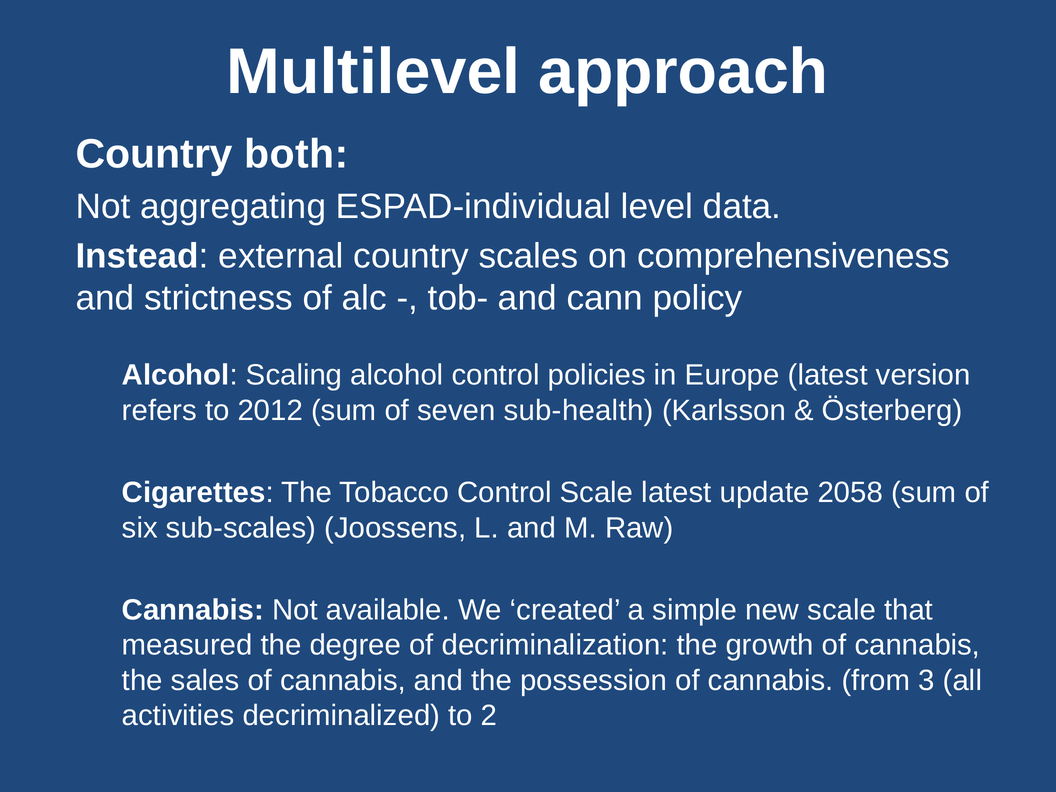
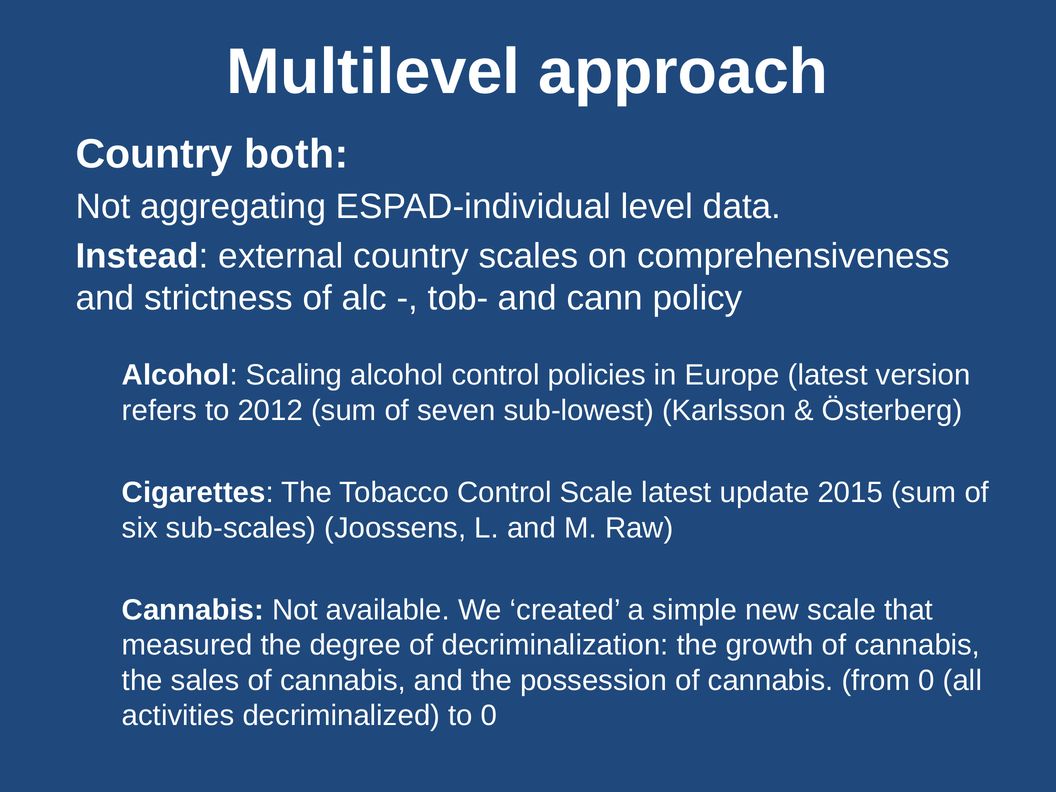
sub-health: sub-health -> sub-lowest
2058: 2058 -> 2015
from 3: 3 -> 0
to 2: 2 -> 0
